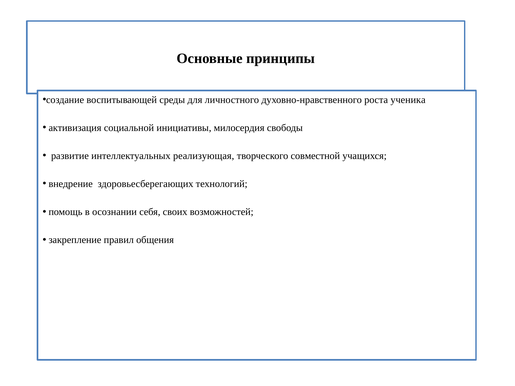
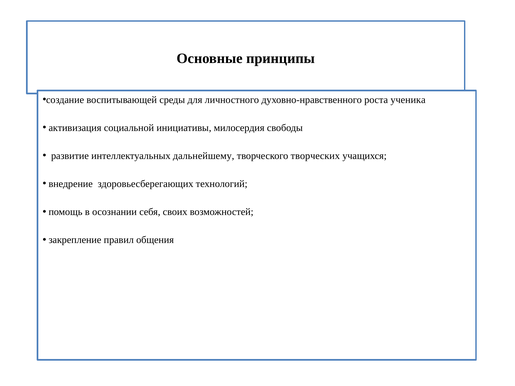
реализующая: реализующая -> дальнейшему
совместной: совместной -> творческих
